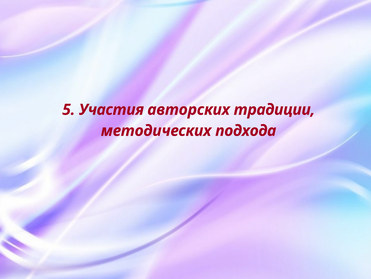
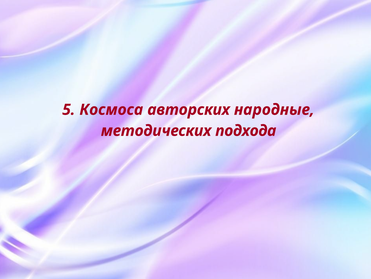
Участия: Участия -> Космоса
традиции: традиции -> народные
